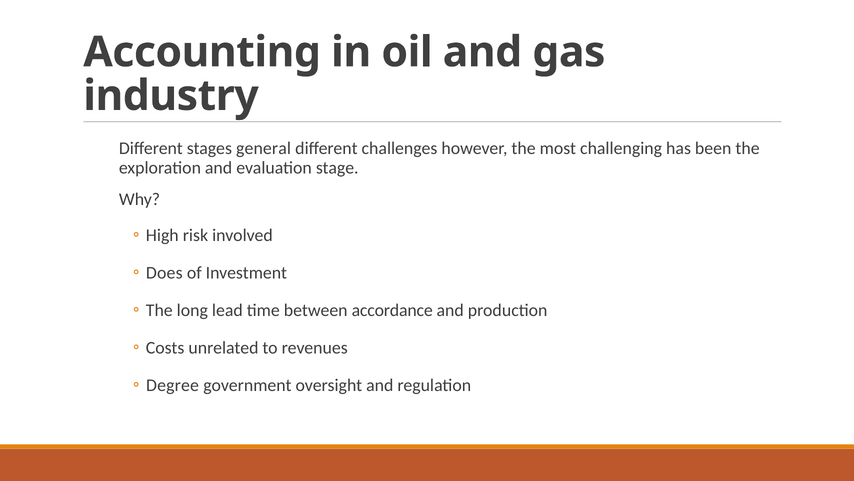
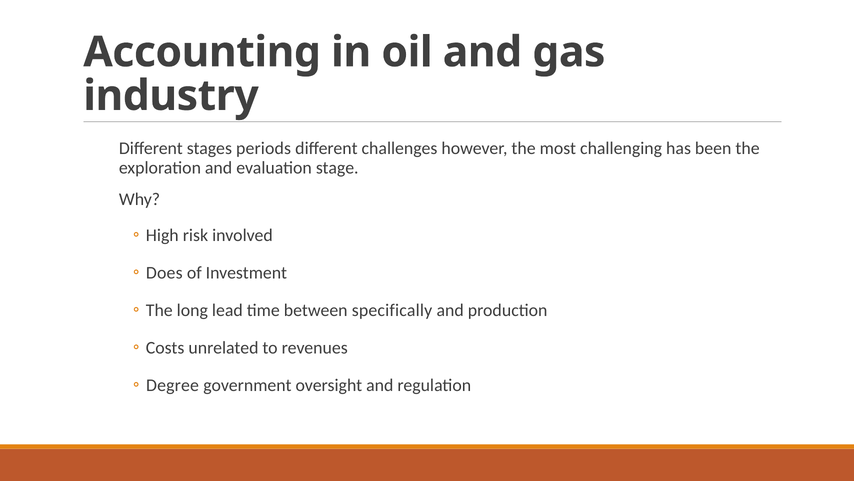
general: general -> periods
accordance: accordance -> specifically
